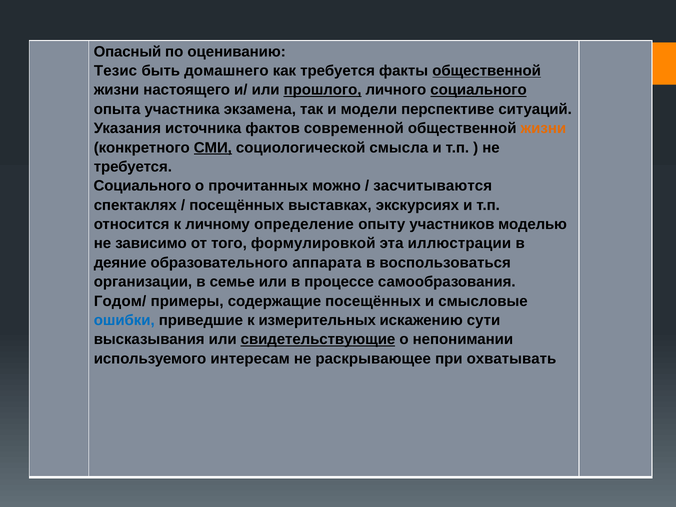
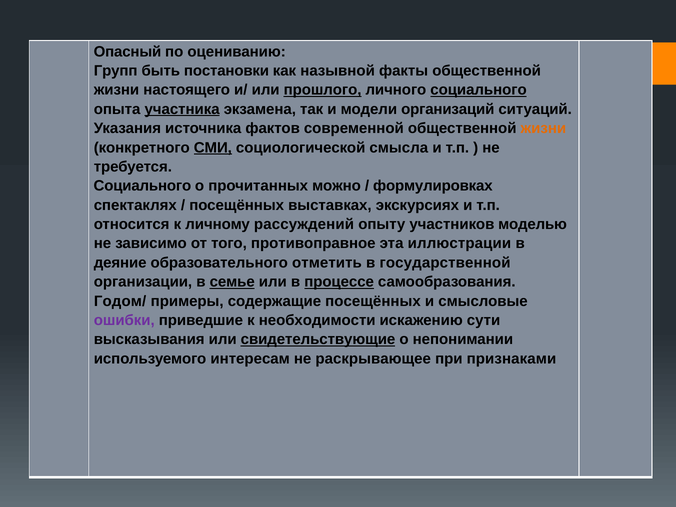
Тезис: Тезис -> Групп
домашнего: домашнего -> постановки
как требуется: требуется -> назывной
общественной at (487, 71) underline: present -> none
участника underline: none -> present
перспективе: перспективе -> организаций
засчитываются: засчитываются -> формулировках
определение: определение -> рассуждений
формулировкой: формулировкой -> противоправное
аппарата: аппарата -> отметить
воспользоваться: воспользоваться -> государственной
семье underline: none -> present
процессе underline: none -> present
ошибки colour: blue -> purple
измерительных: измерительных -> необходимости
охватывать: охватывать -> признаками
